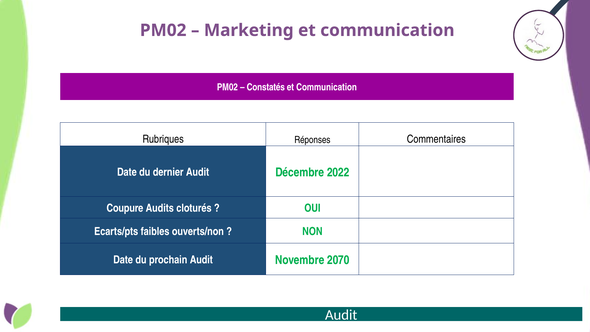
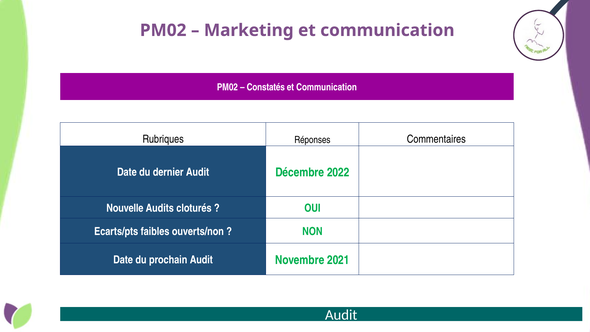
Coupure: Coupure -> Nouvelle
2070: 2070 -> 2021
